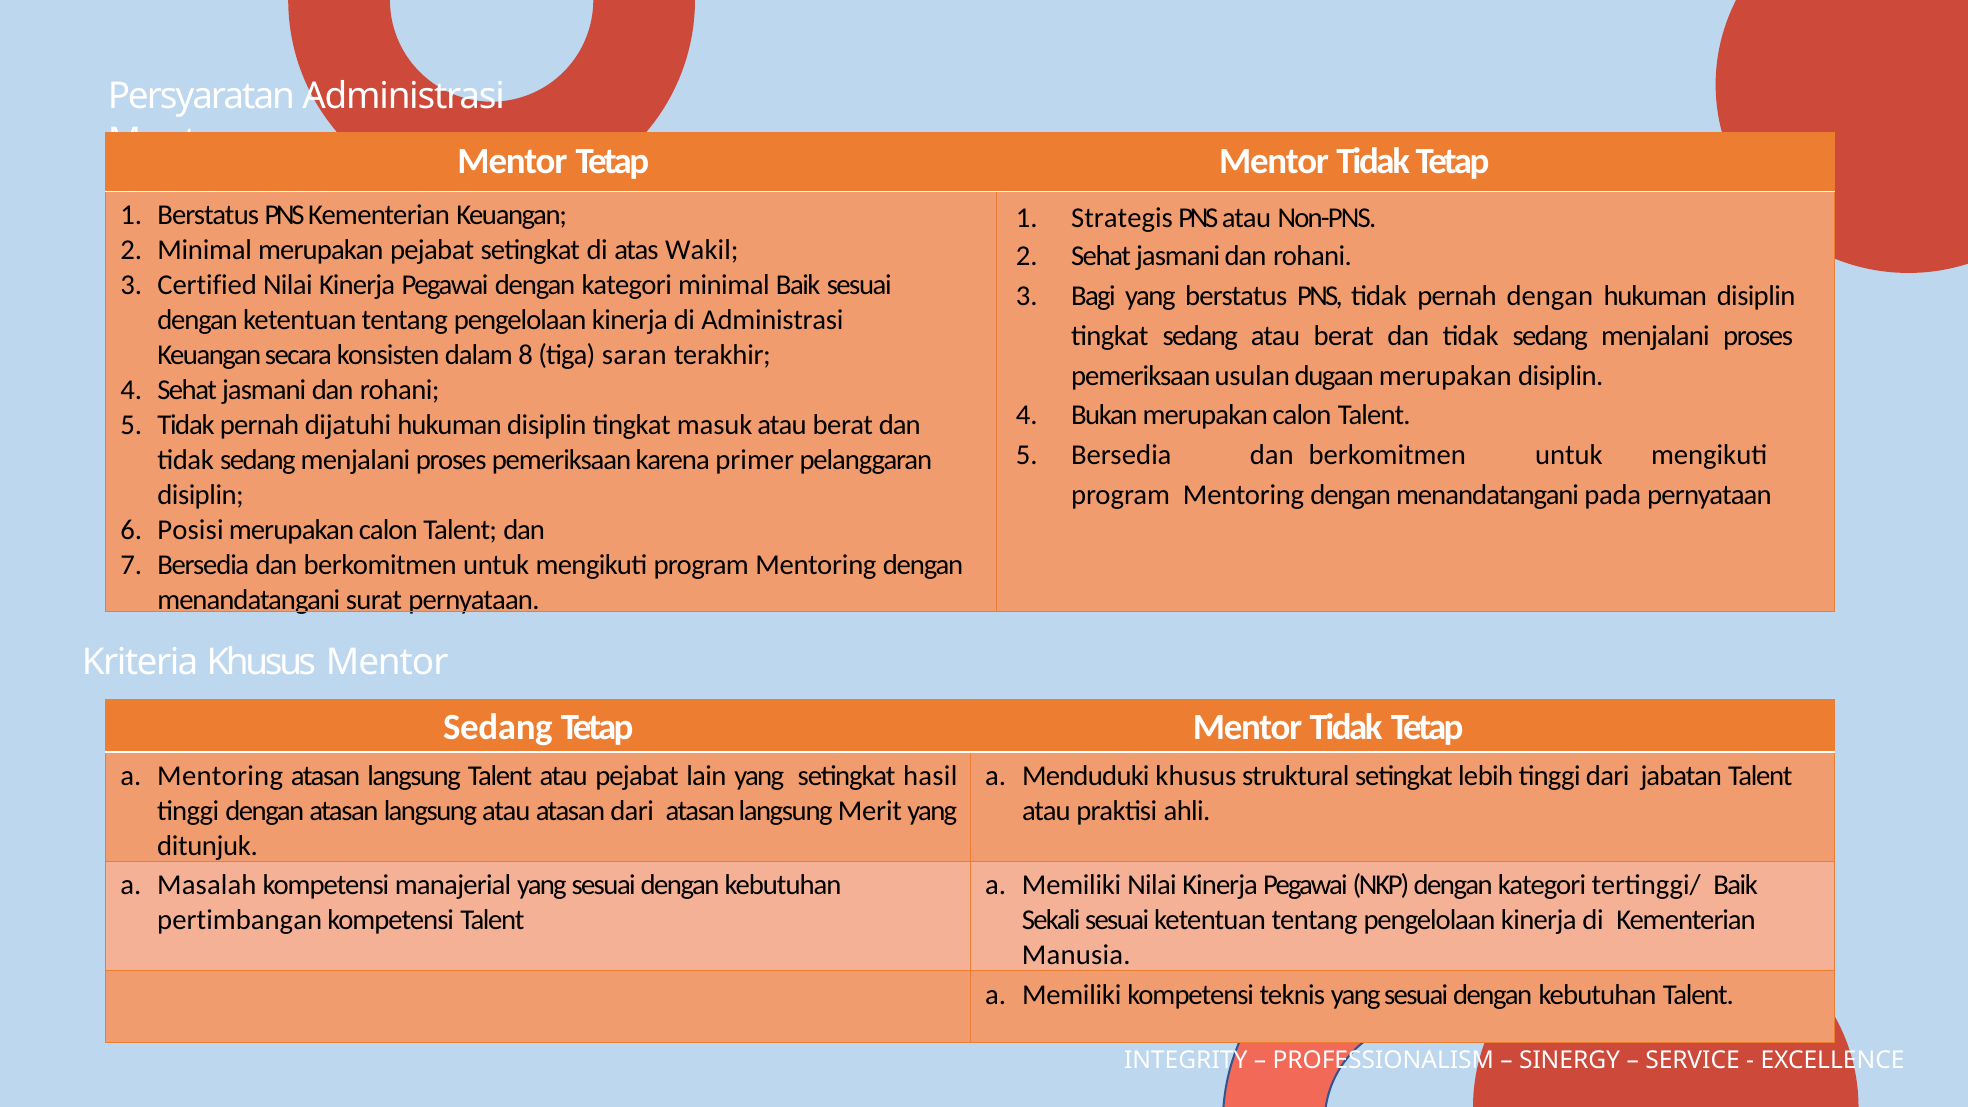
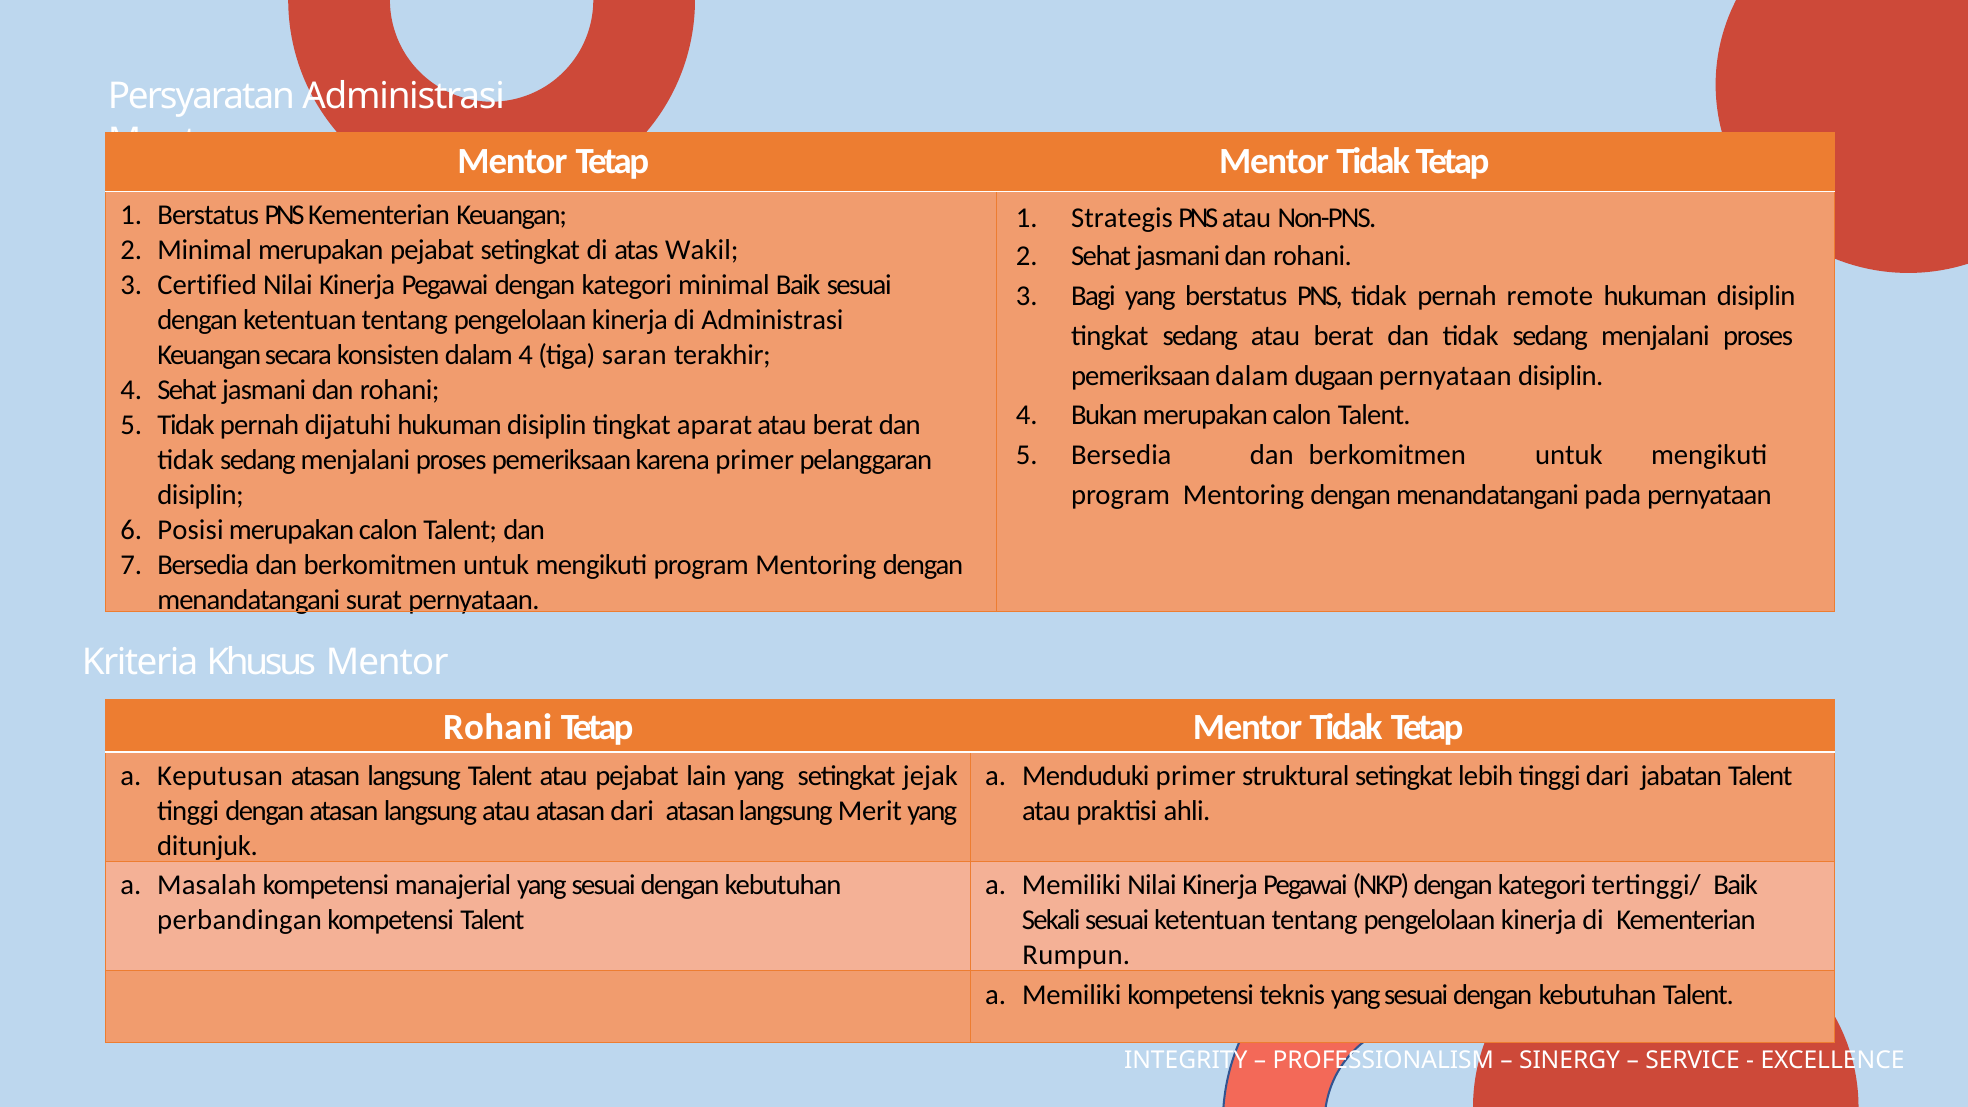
pernah dengan: dengan -> remote
dalam 8: 8 -> 4
pemeriksaan usulan: usulan -> dalam
dugaan merupakan: merupakan -> pernyataan
masuk: masuk -> aparat
Sedang at (498, 728): Sedang -> Rohani
Mentoring at (220, 776): Mentoring -> Keputusan
hasil: hasil -> jejak
Menduduki khusus: khusus -> primer
pertimbangan: pertimbangan -> perbandingan
Manusia: Manusia -> Rumpun
